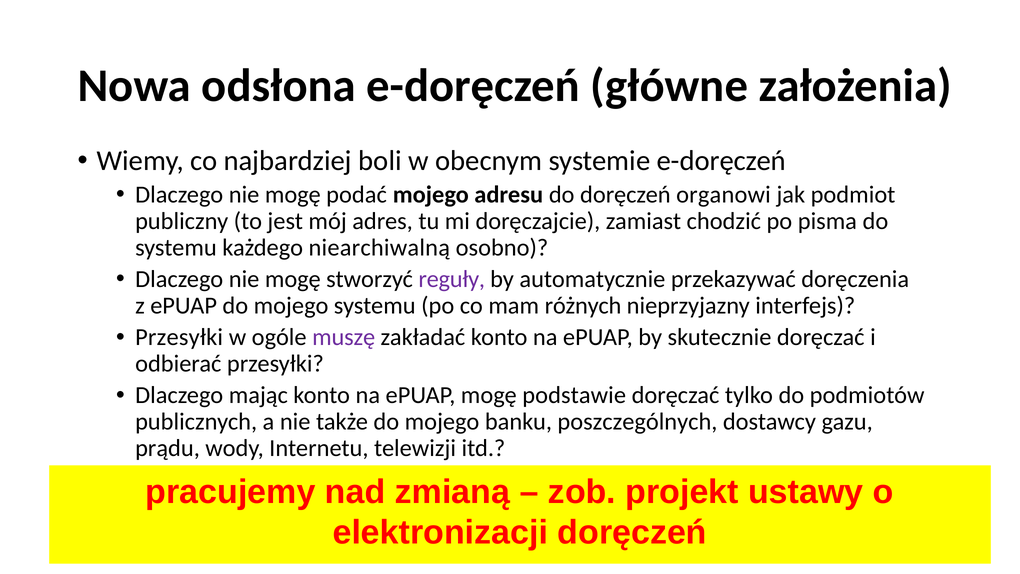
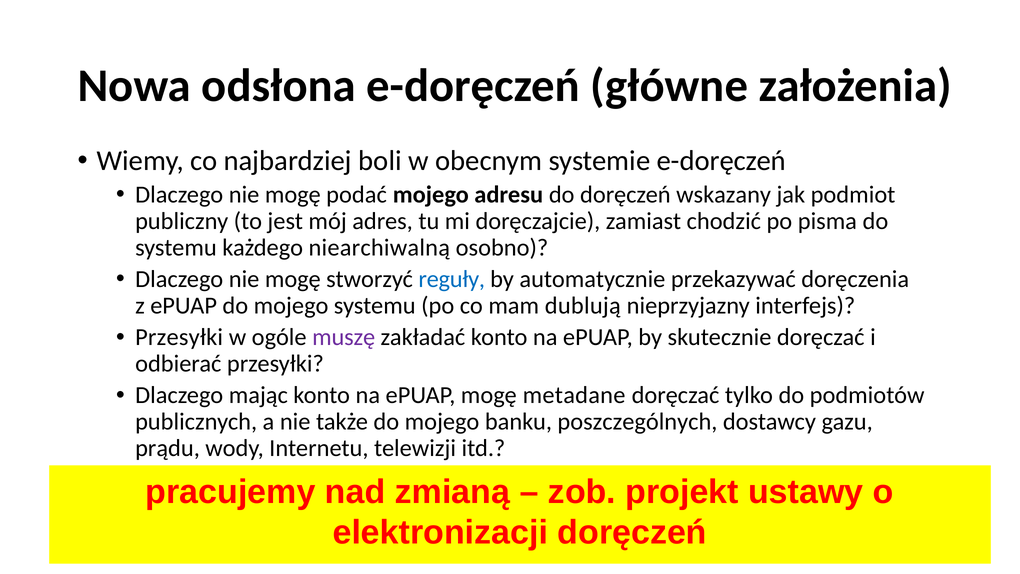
organowi: organowi -> wskazany
reguły colour: purple -> blue
różnych: różnych -> dublują
podstawie: podstawie -> metadane
